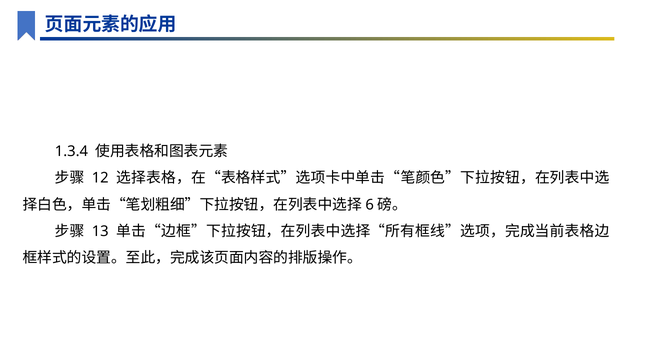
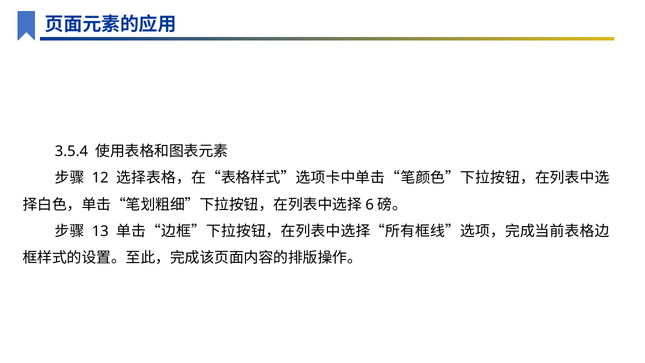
1.3.4: 1.3.4 -> 3.5.4
